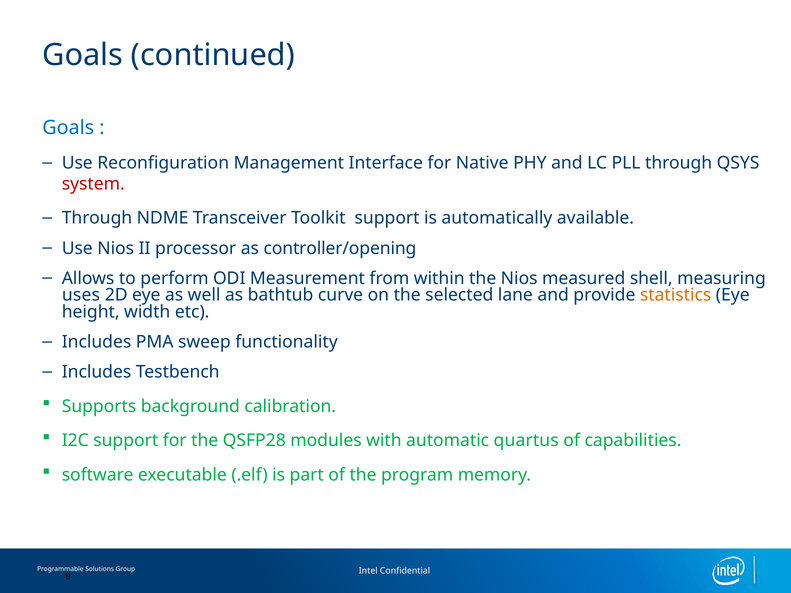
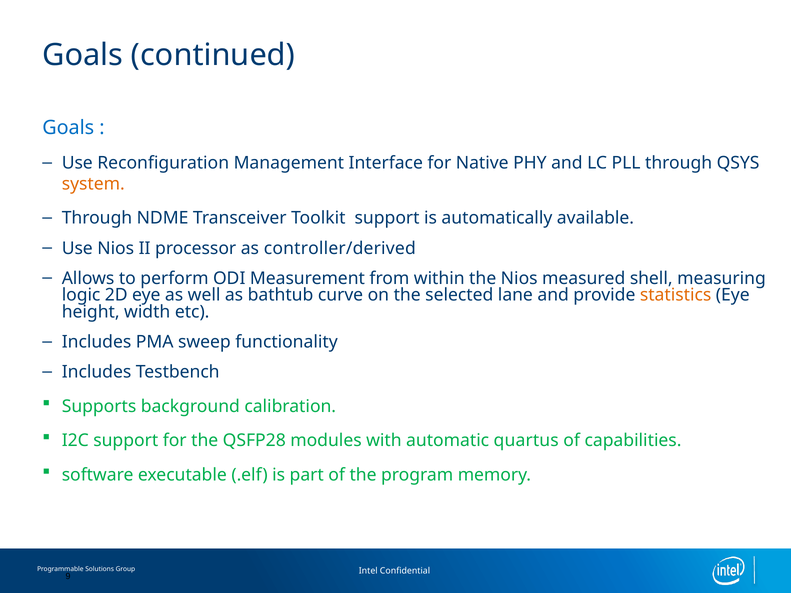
system colour: red -> orange
controller/opening: controller/opening -> controller/derived
uses: uses -> logic
